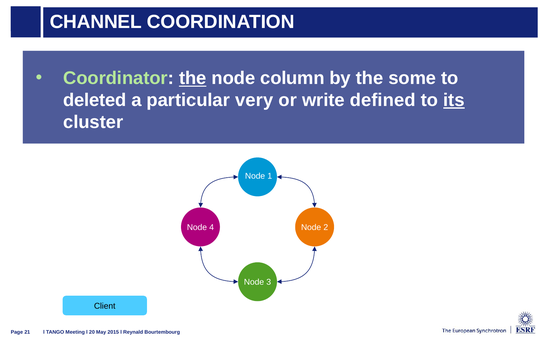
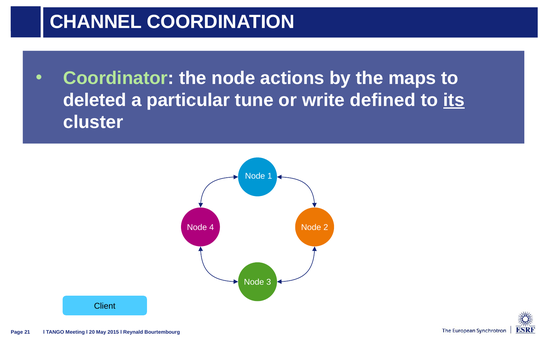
the at (193, 78) underline: present -> none
column: column -> actions
some: some -> maps
very: very -> tune
